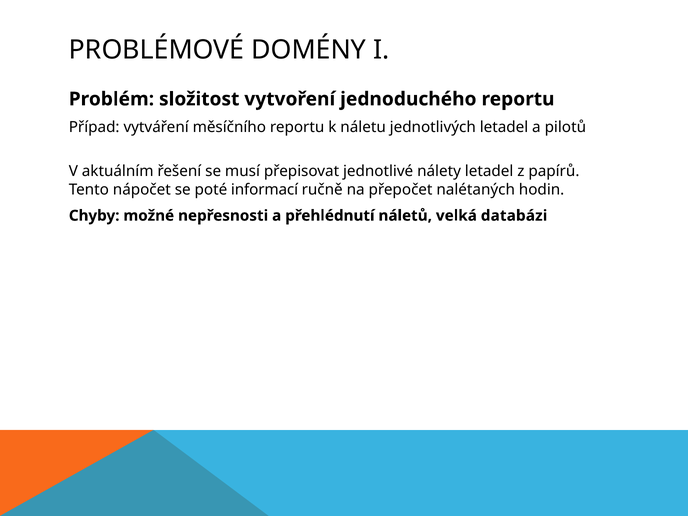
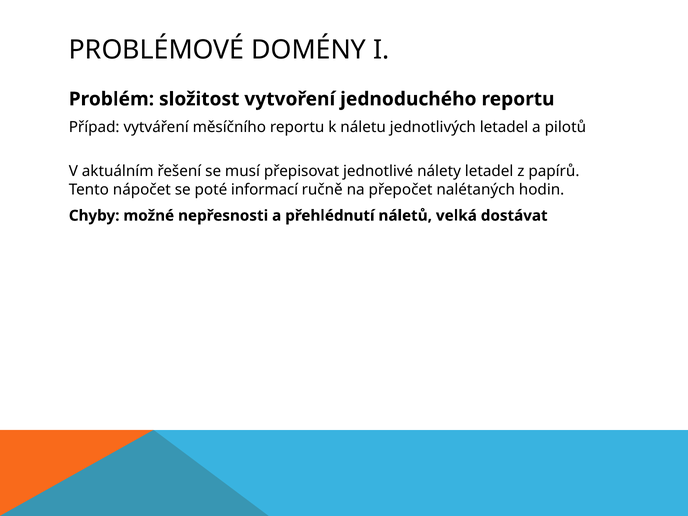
databázi: databázi -> dostávat
